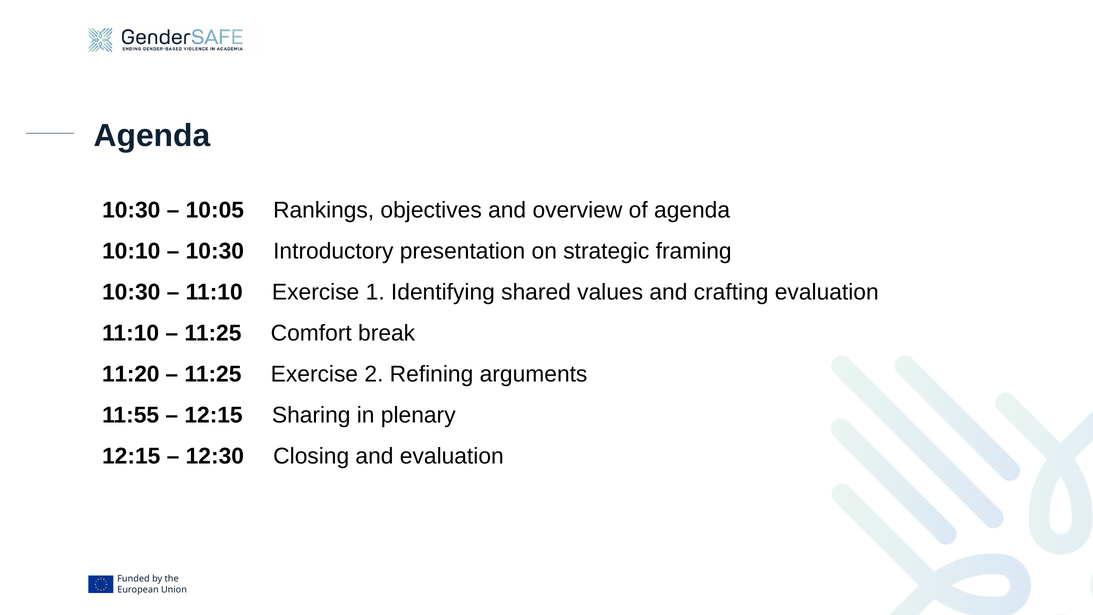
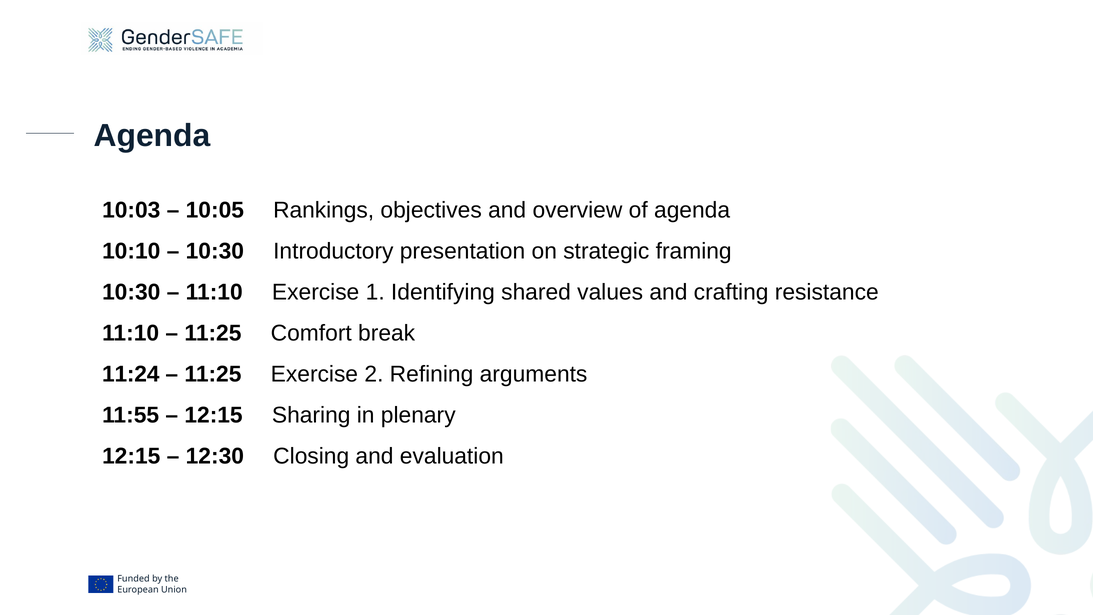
10:30 at (131, 210): 10:30 -> 10:03
crafting evaluation: evaluation -> resistance
11:20: 11:20 -> 11:24
